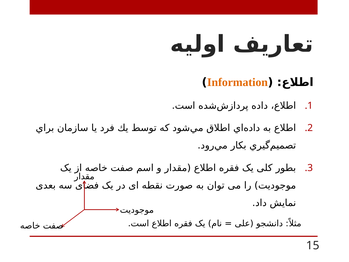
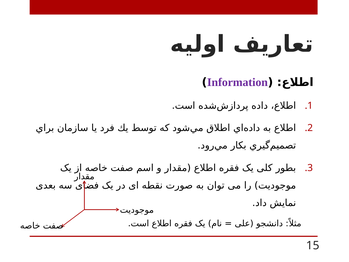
Information colour: orange -> purple
